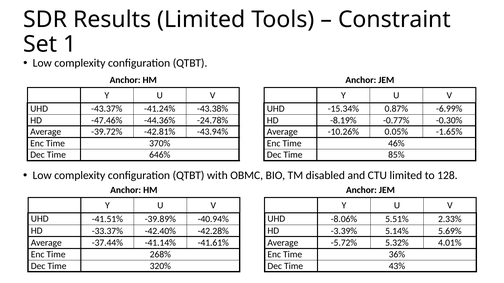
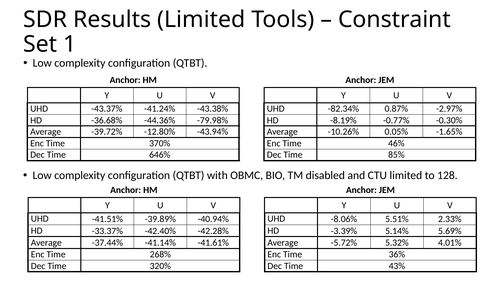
-15.34%: -15.34% -> -82.34%
-6.99%: -6.99% -> -2.97%
-47.46%: -47.46% -> -36.68%
-24.78%: -24.78% -> -79.98%
-42.81%: -42.81% -> -12.80%
